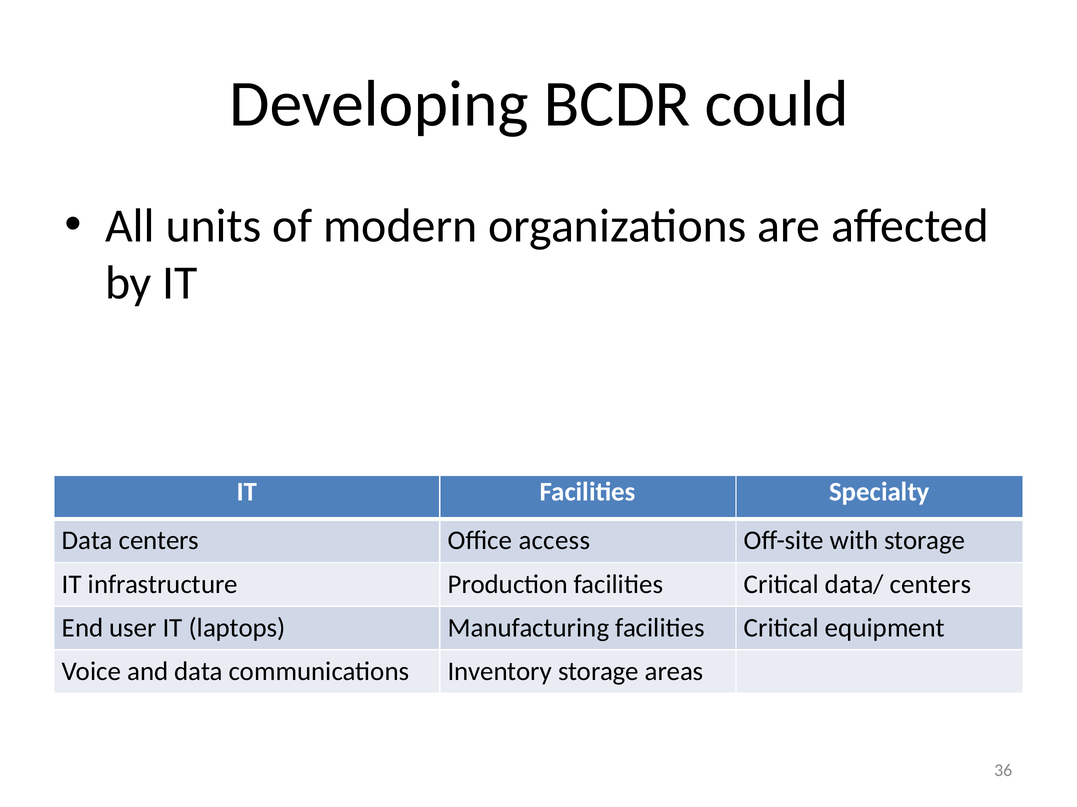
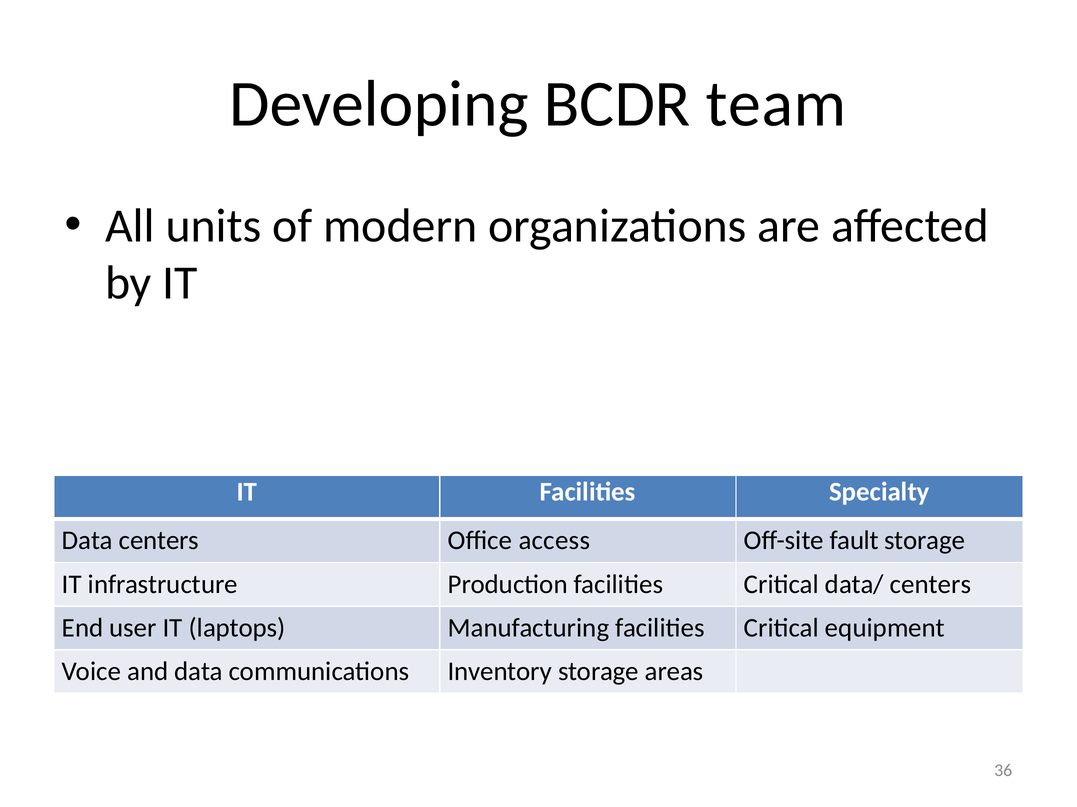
could: could -> team
with: with -> fault
